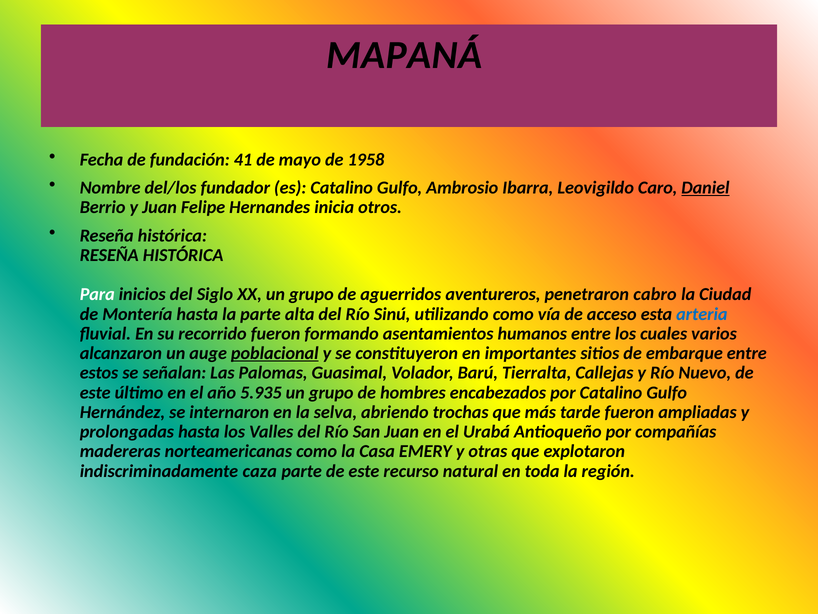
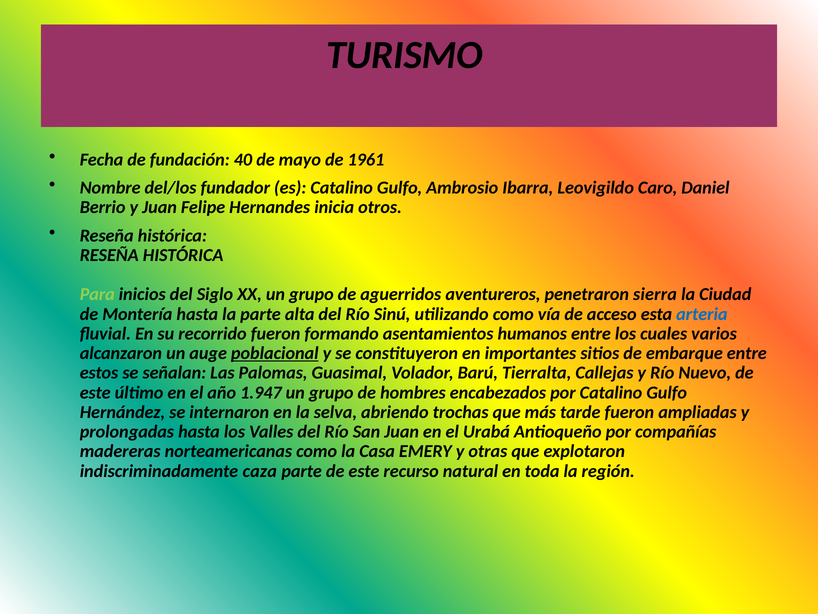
MAPANÁ: MAPANÁ -> TURISMO
41: 41 -> 40
1958: 1958 -> 1961
Daniel underline: present -> none
Para colour: white -> light green
cabro: cabro -> sierra
5.935: 5.935 -> 1.947
